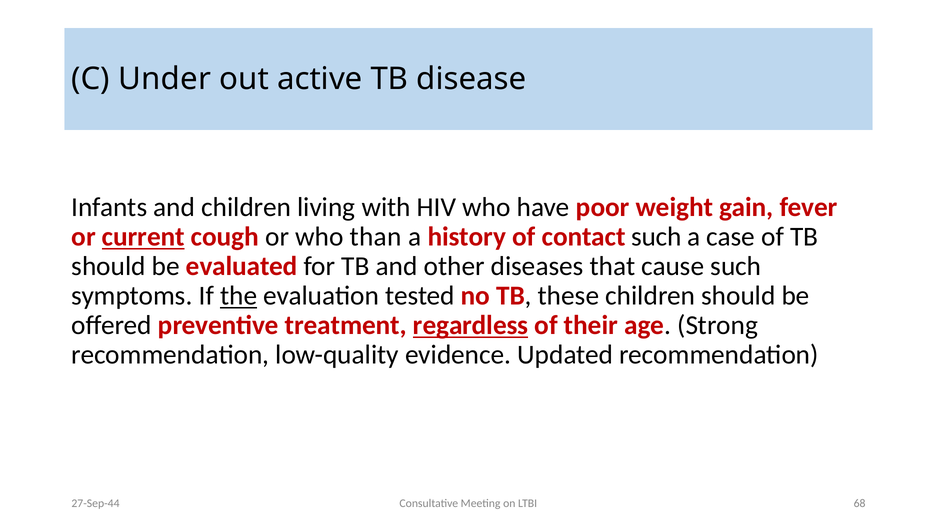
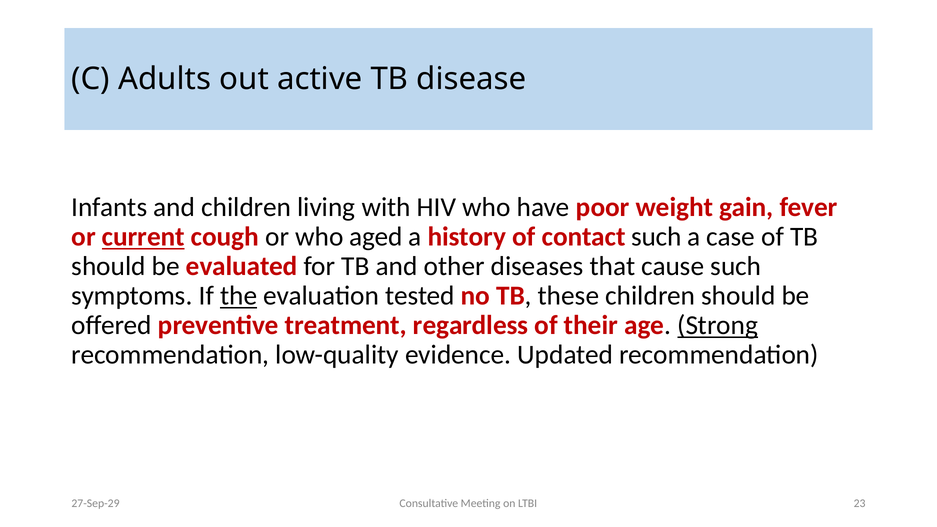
Under: Under -> Adults
than: than -> aged
regardless underline: present -> none
Strong underline: none -> present
68: 68 -> 23
27-Sep-44: 27-Sep-44 -> 27-Sep-29
